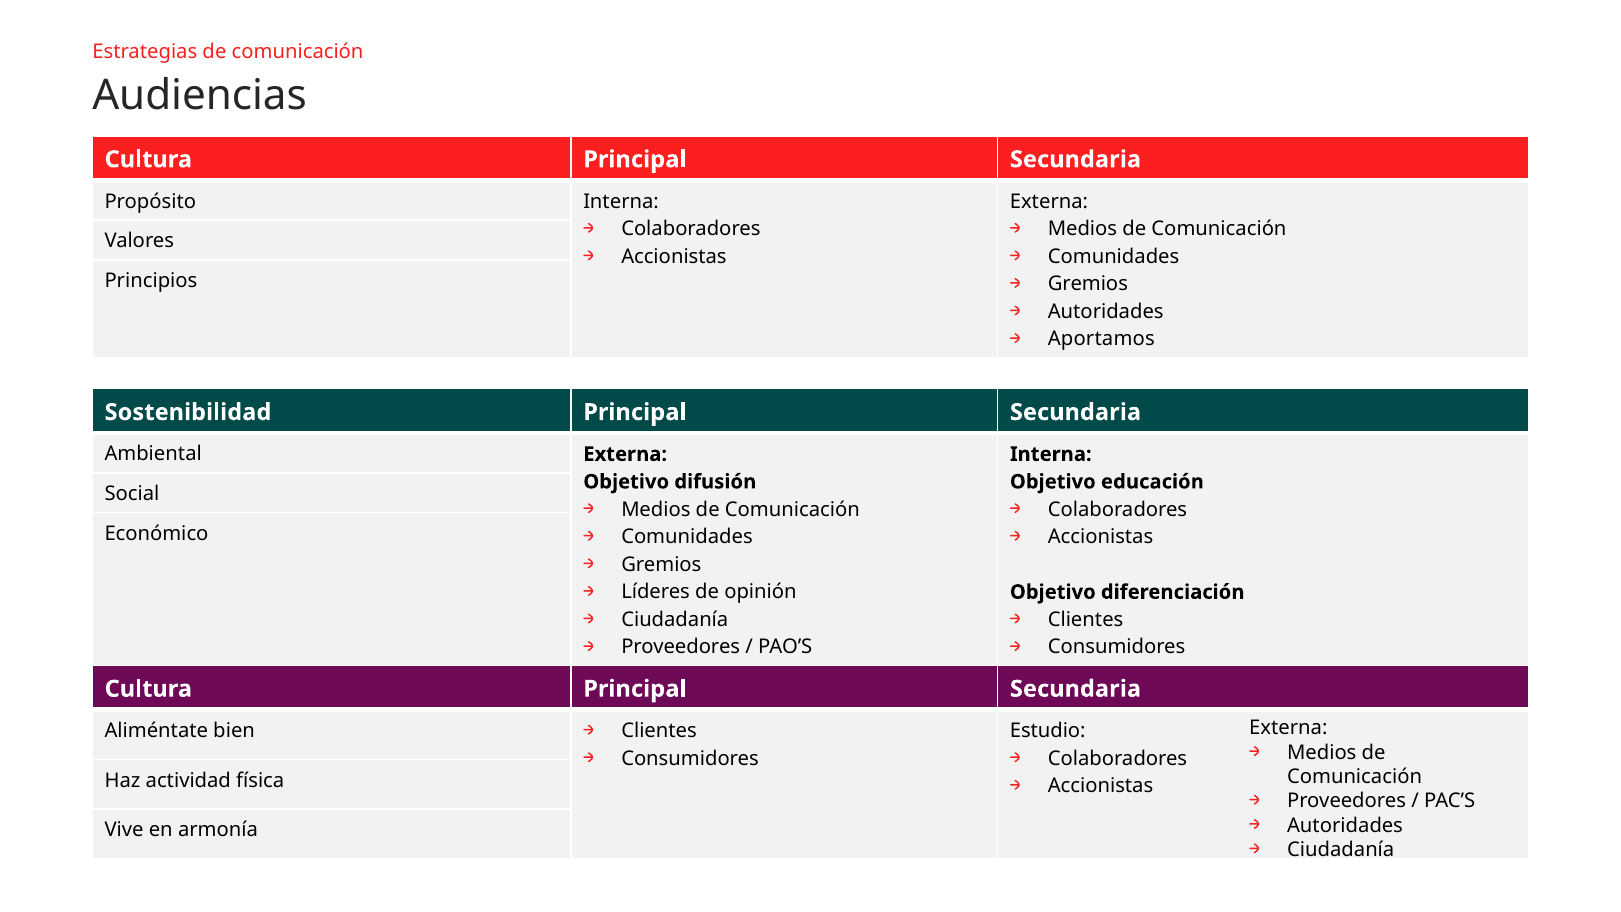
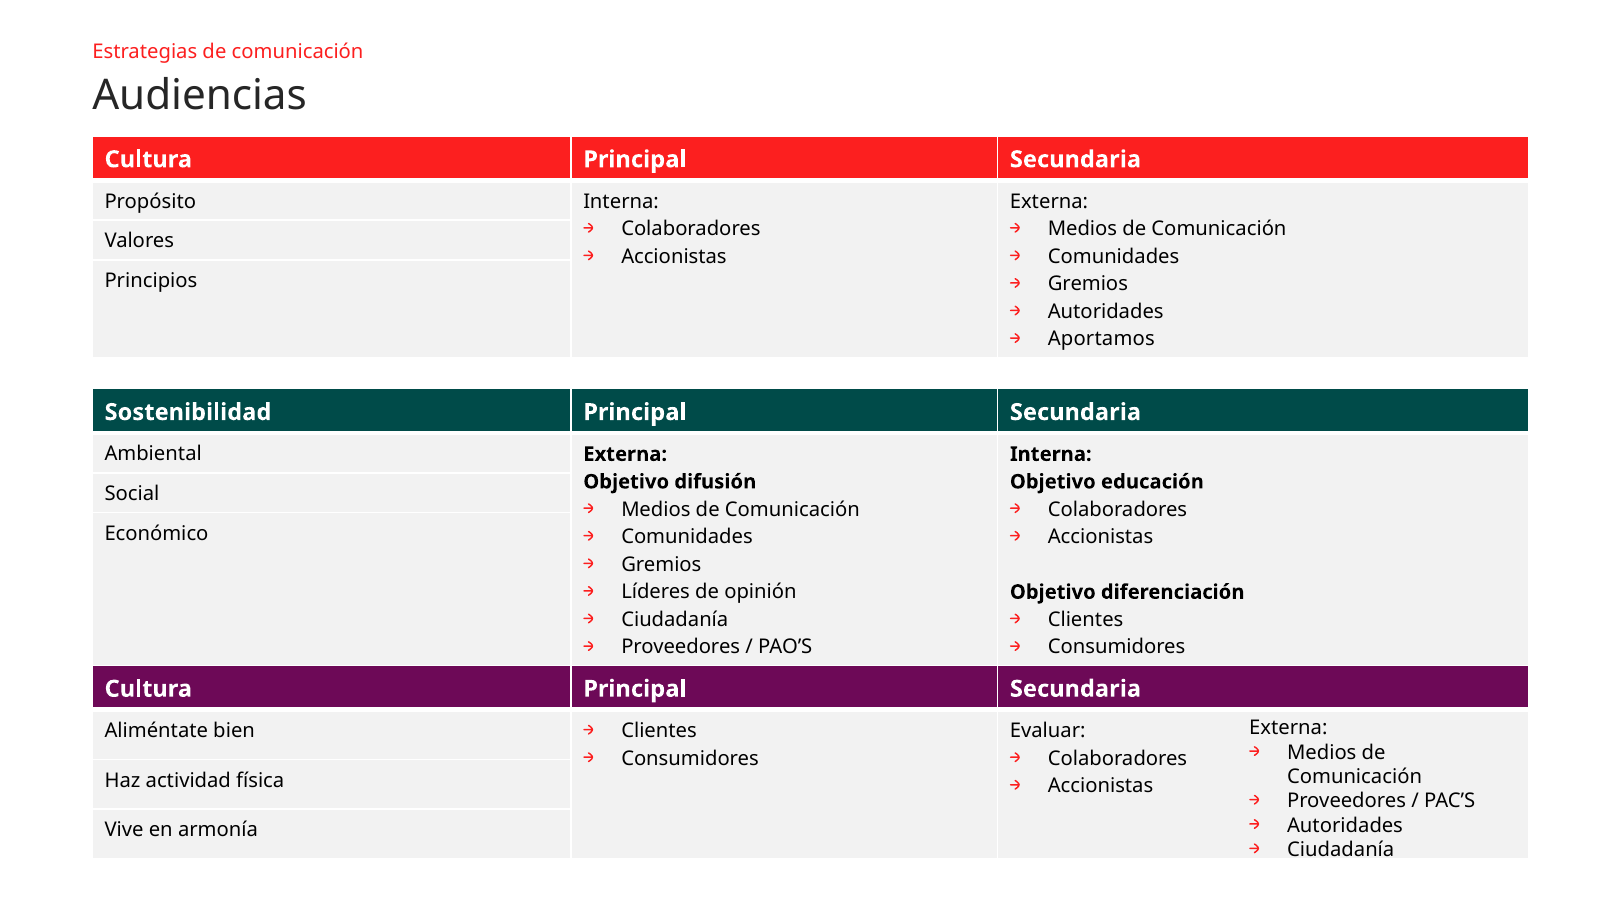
Estudio: Estudio -> Evaluar
